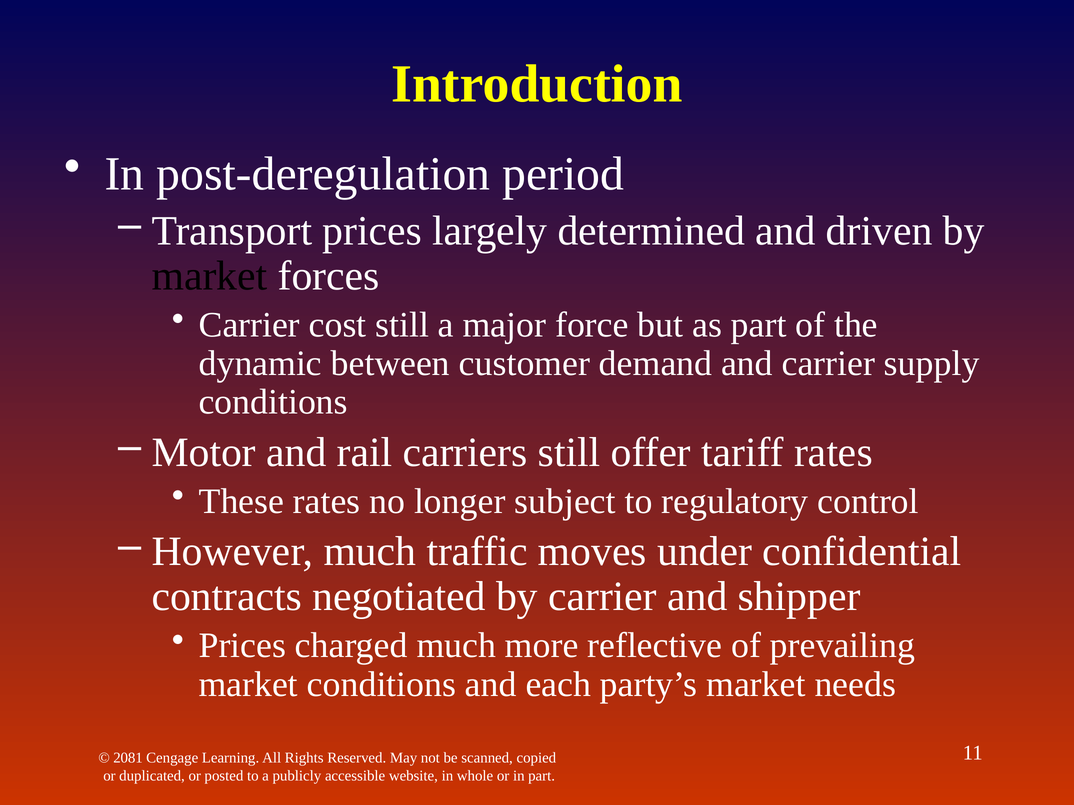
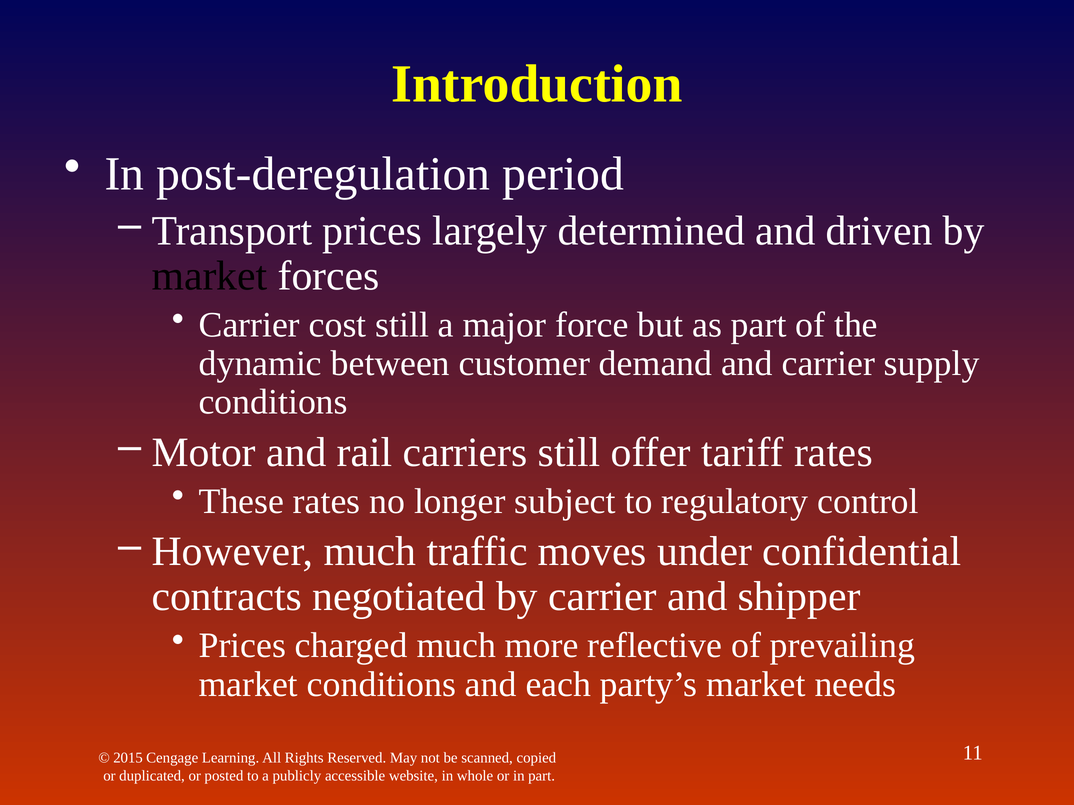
2081: 2081 -> 2015
